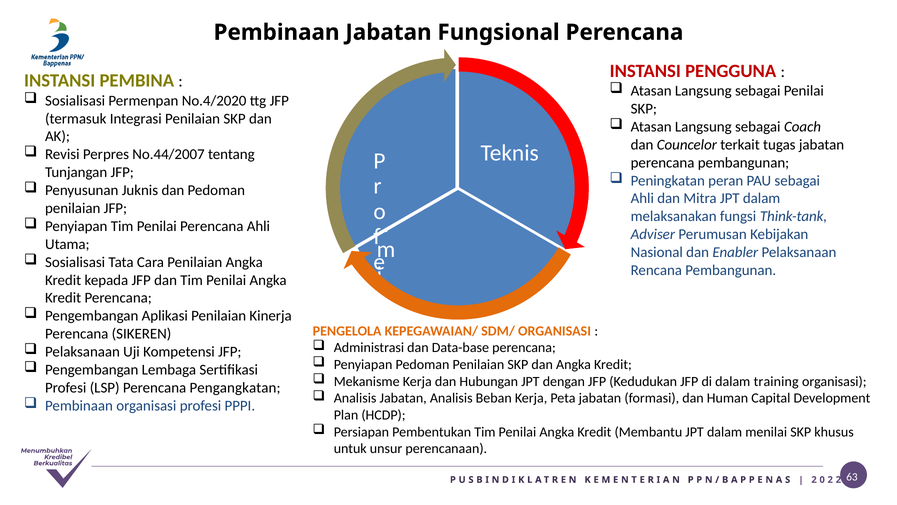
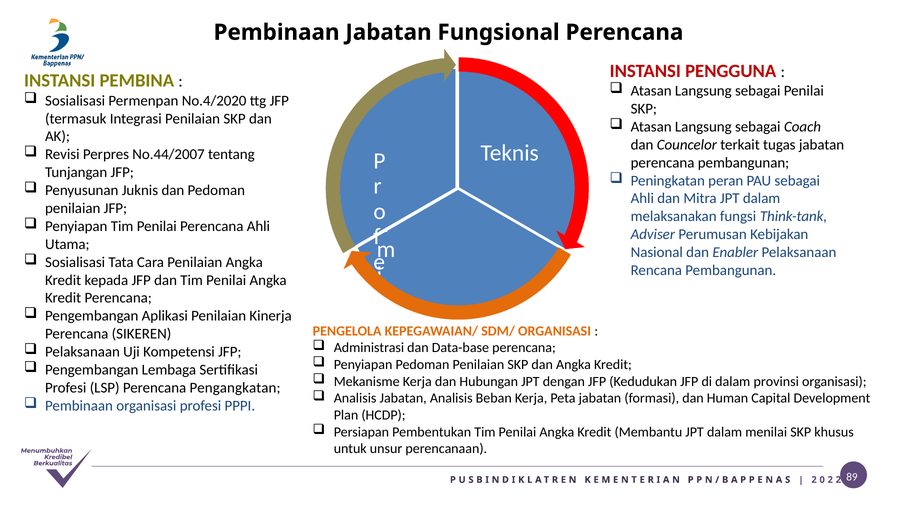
training: training -> provinsi
63: 63 -> 89
